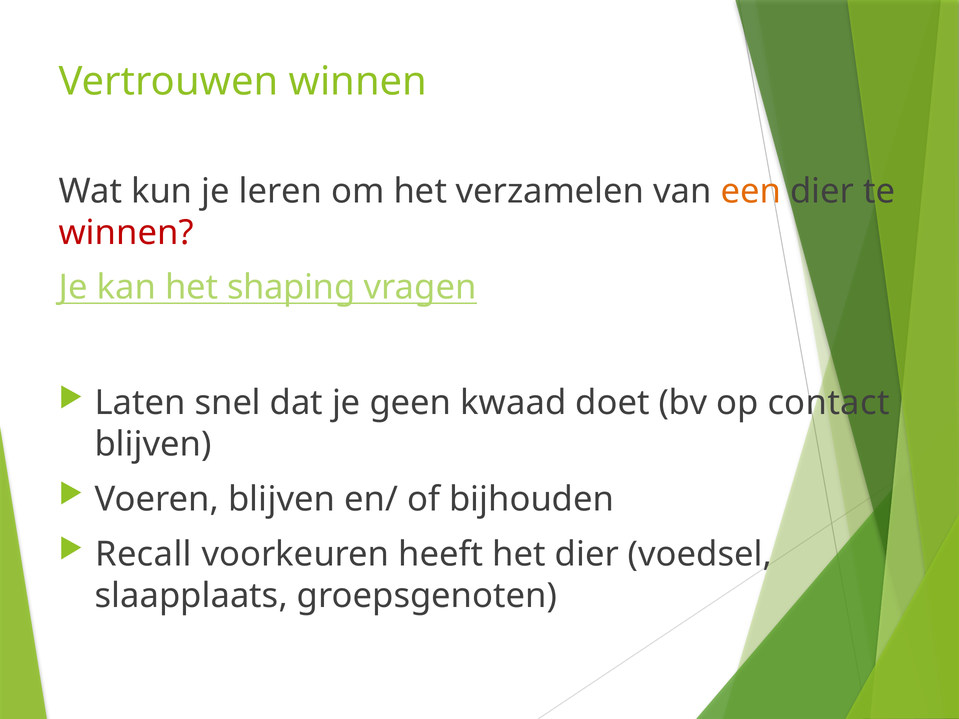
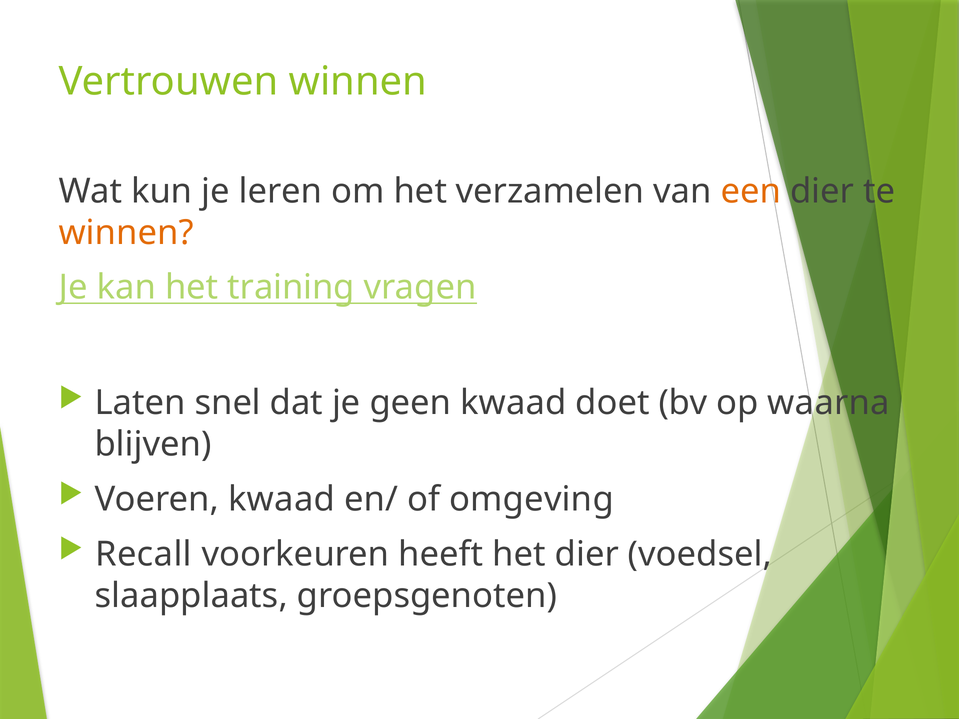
winnen at (126, 233) colour: red -> orange
shaping: shaping -> training
contact: contact -> waarna
Voeren blijven: blijven -> kwaad
bijhouden: bijhouden -> omgeving
